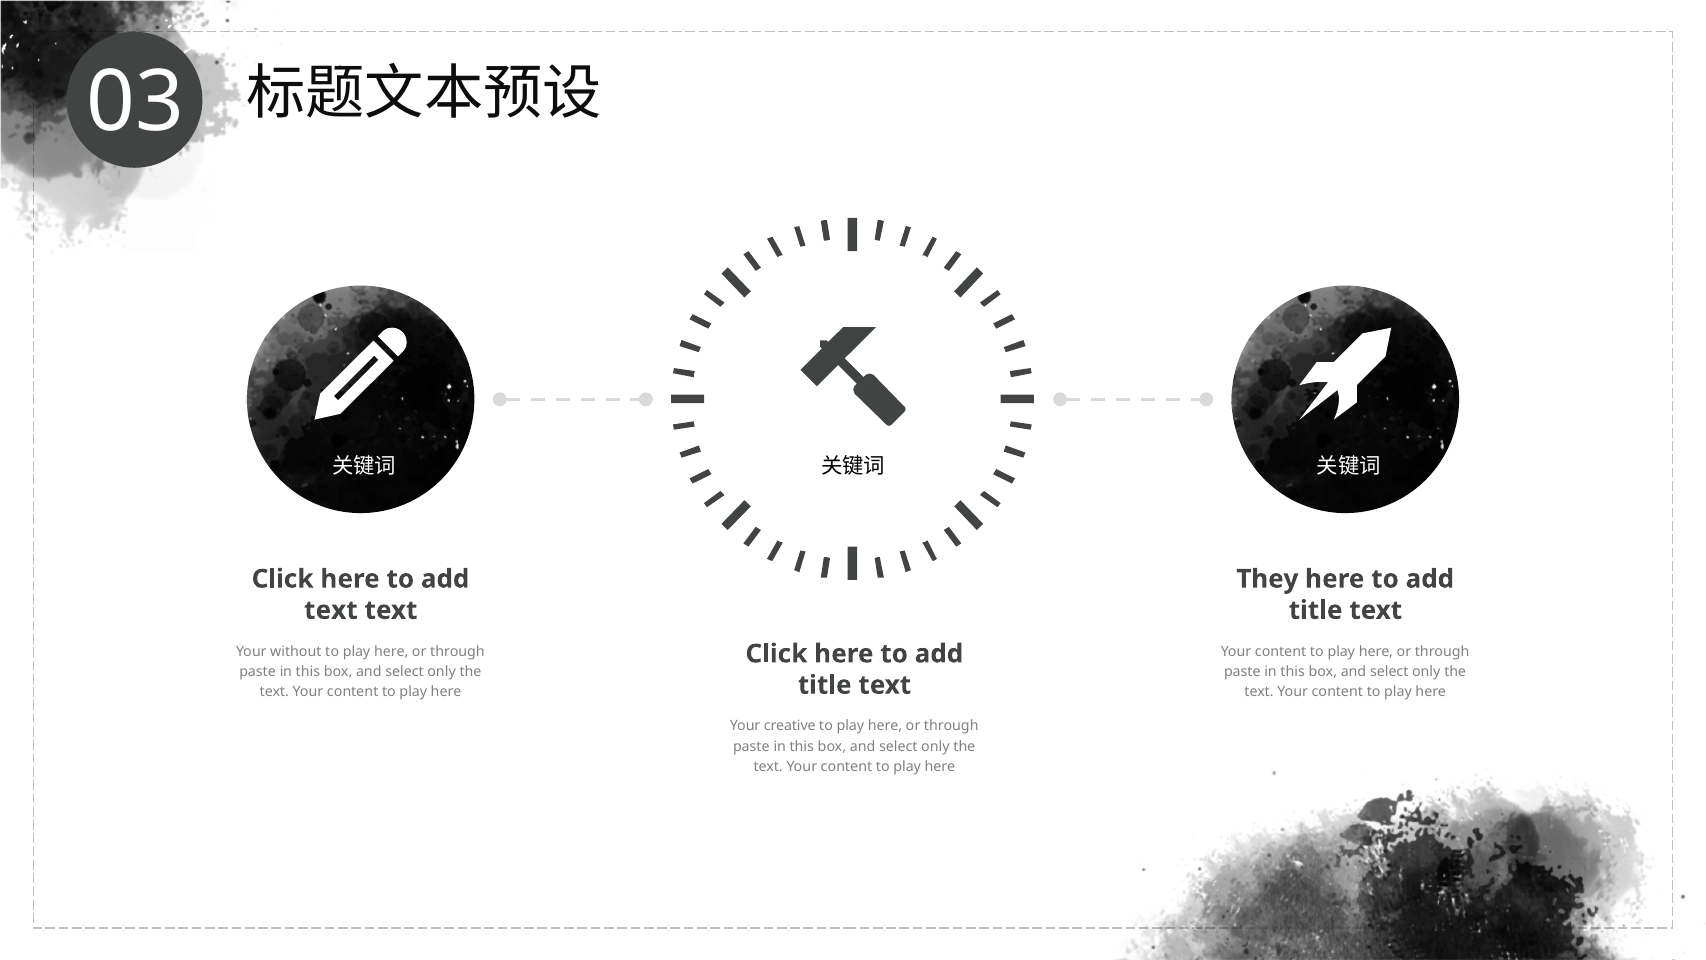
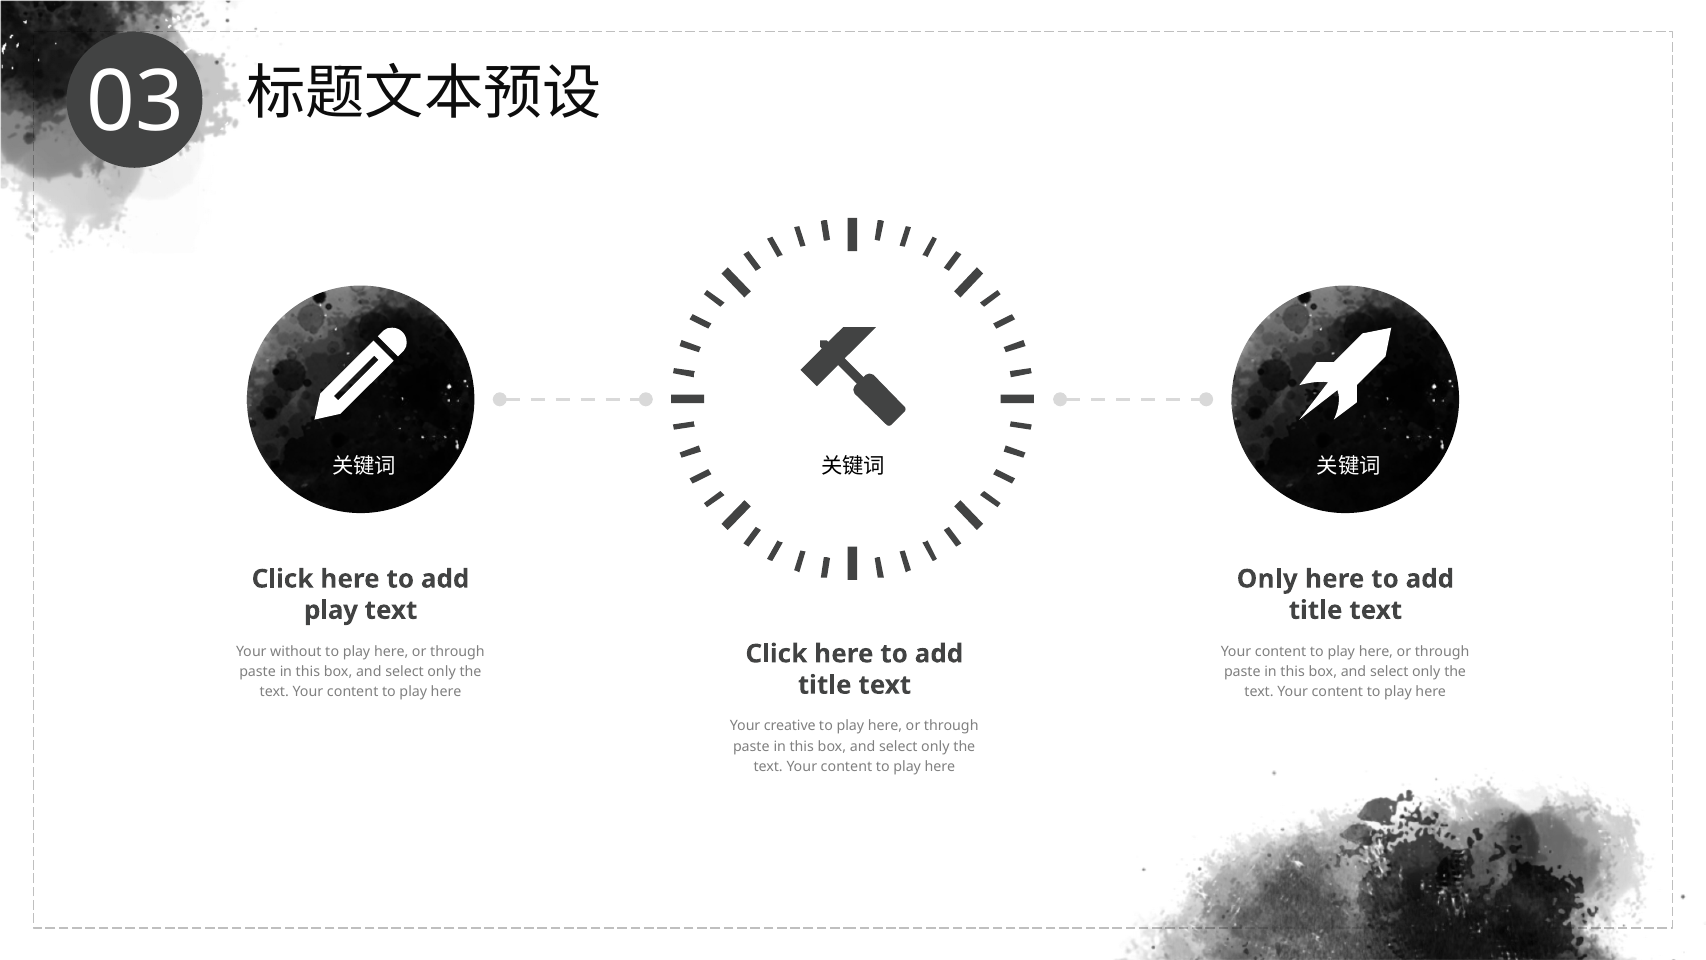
They at (1267, 579): They -> Only
text at (331, 610): text -> play
